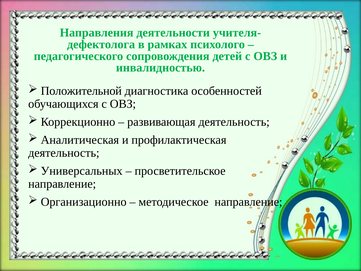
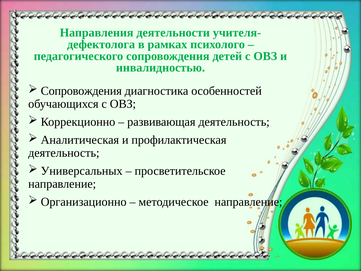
Положительной at (81, 91): Положительной -> Сопровождения
